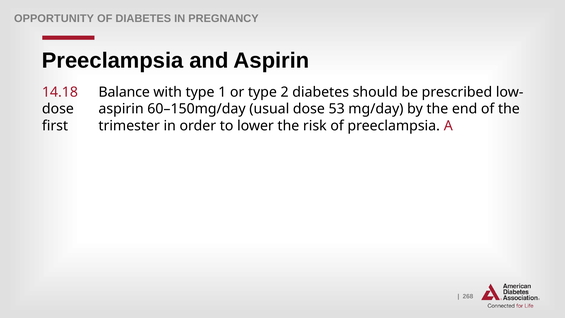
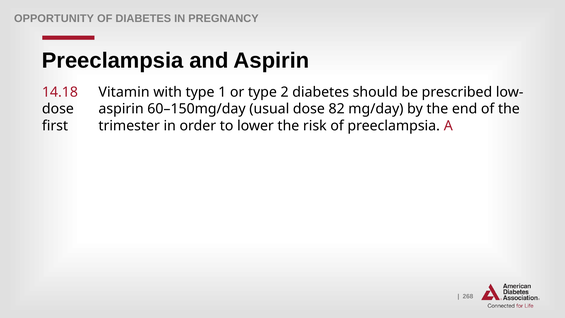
Balance: Balance -> Vitamin
53: 53 -> 82
